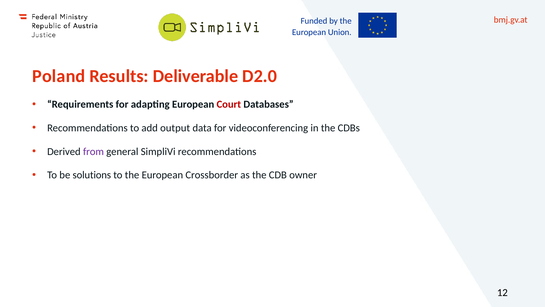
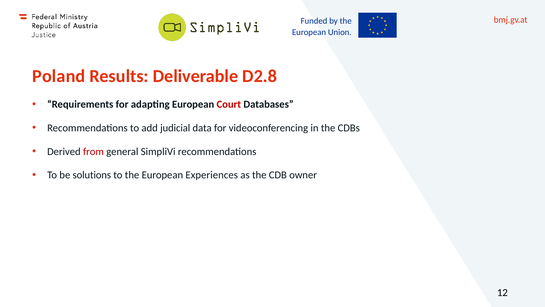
D2.0: D2.0 -> D2.8
output: output -> judicial
from colour: purple -> red
Crossborder: Crossborder -> Experiences
